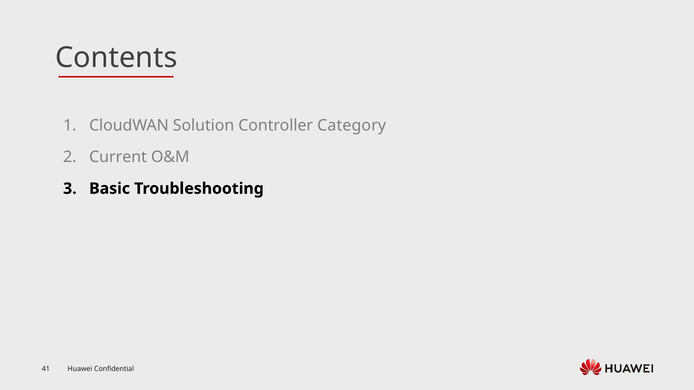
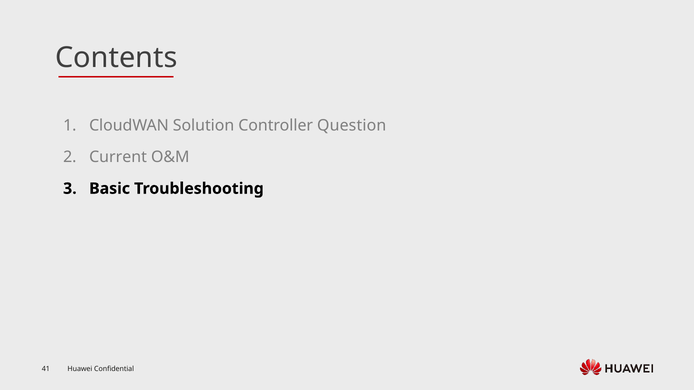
Category: Category -> Question
